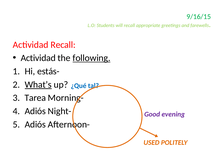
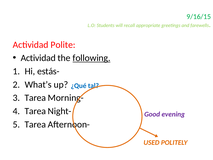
Actividad Recall: Recall -> Polite
What’s underline: present -> none
Adiós at (35, 111): Adiós -> Tarea
Adiós at (35, 124): Adiós -> Tarea
